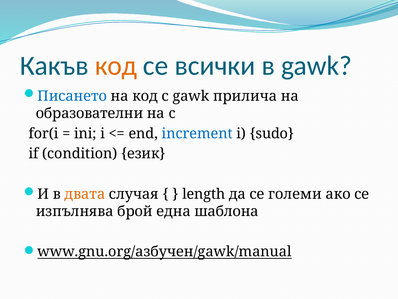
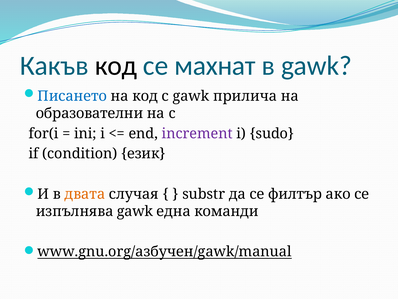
код at (116, 66) colour: orange -> black
всички: всички -> махнат
increment colour: blue -> purple
length: length -> substr
големи: големи -> филтър
изпълнява брой: брой -> gawk
шаблона: шаблона -> команди
